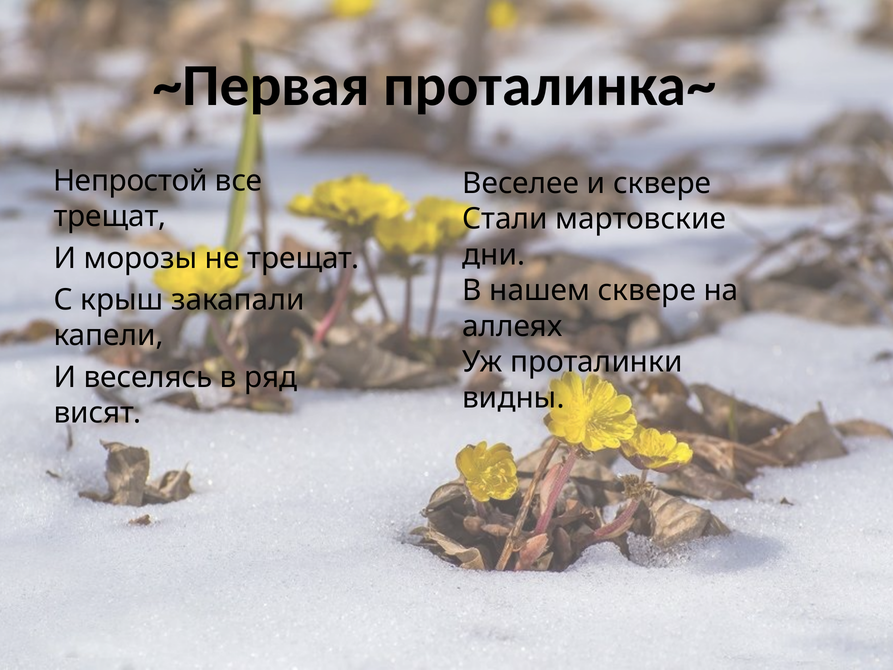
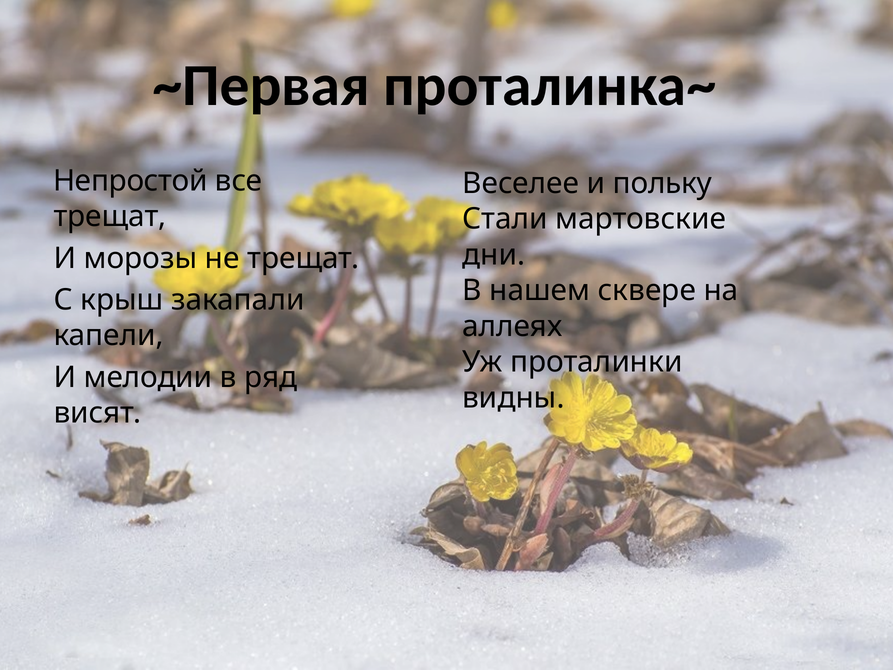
и сквере: сквере -> польку
веселясь: веселясь -> мелодии
